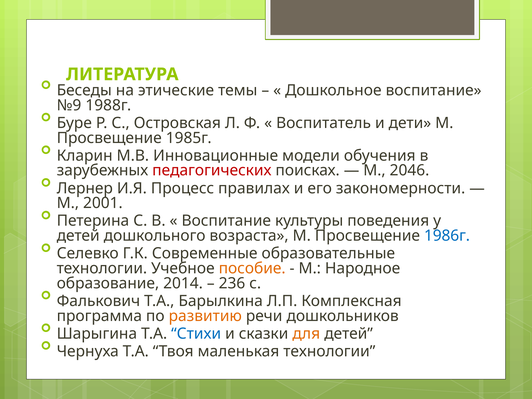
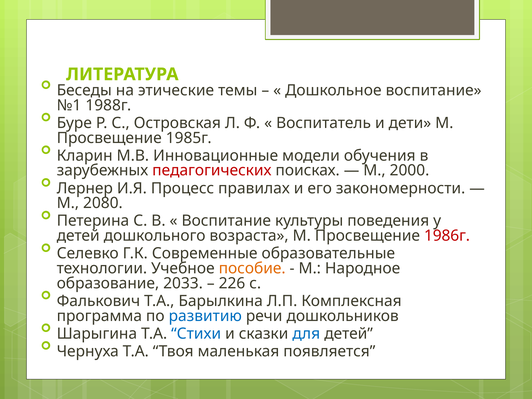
№9: №9 -> №1
2046: 2046 -> 2000
2001: 2001 -> 2080
1986г colour: blue -> red
2014: 2014 -> 2033
236: 236 -> 226
развитию colour: orange -> blue
для colour: orange -> blue
маленькая технологии: технологии -> появляется
